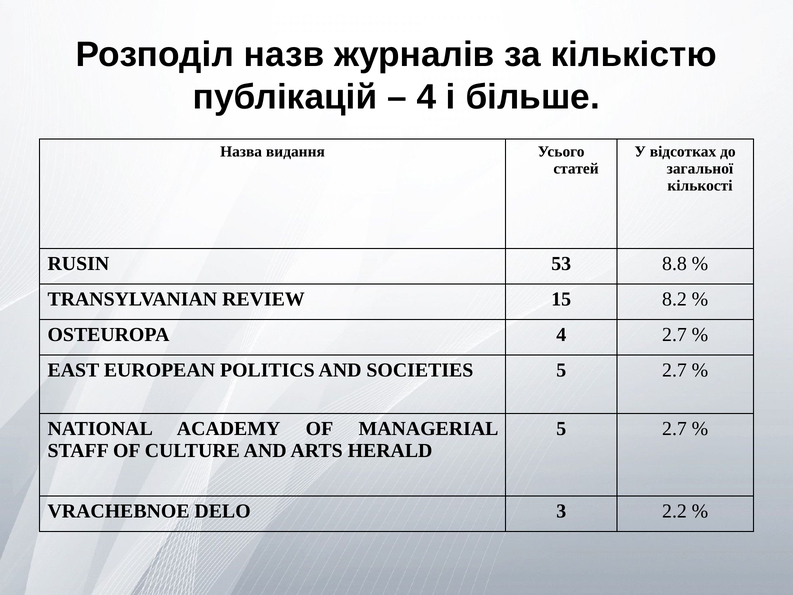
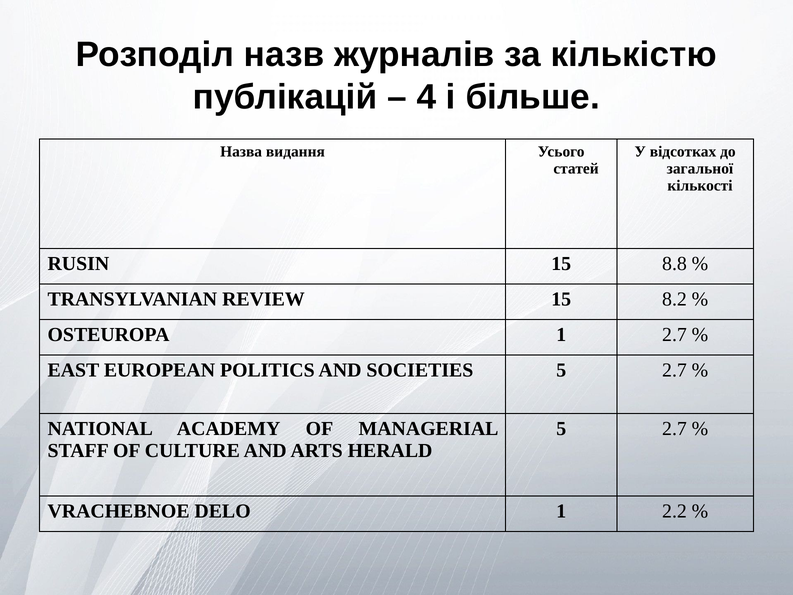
RUSIN 53: 53 -> 15
OSTEUROPA 4: 4 -> 1
DELO 3: 3 -> 1
